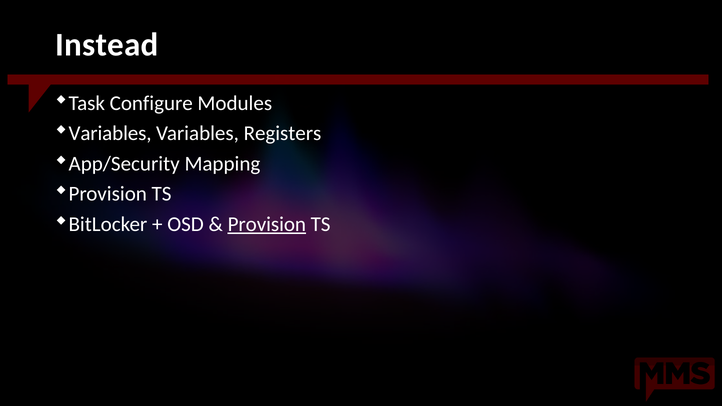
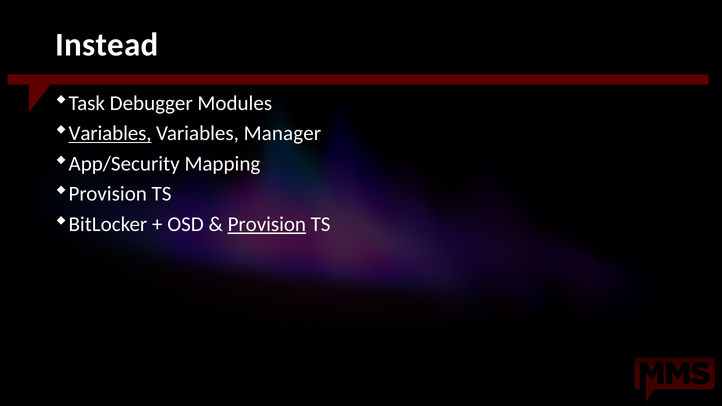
Configure: Configure -> Debugger
Variables at (110, 134) underline: none -> present
Registers: Registers -> Manager
